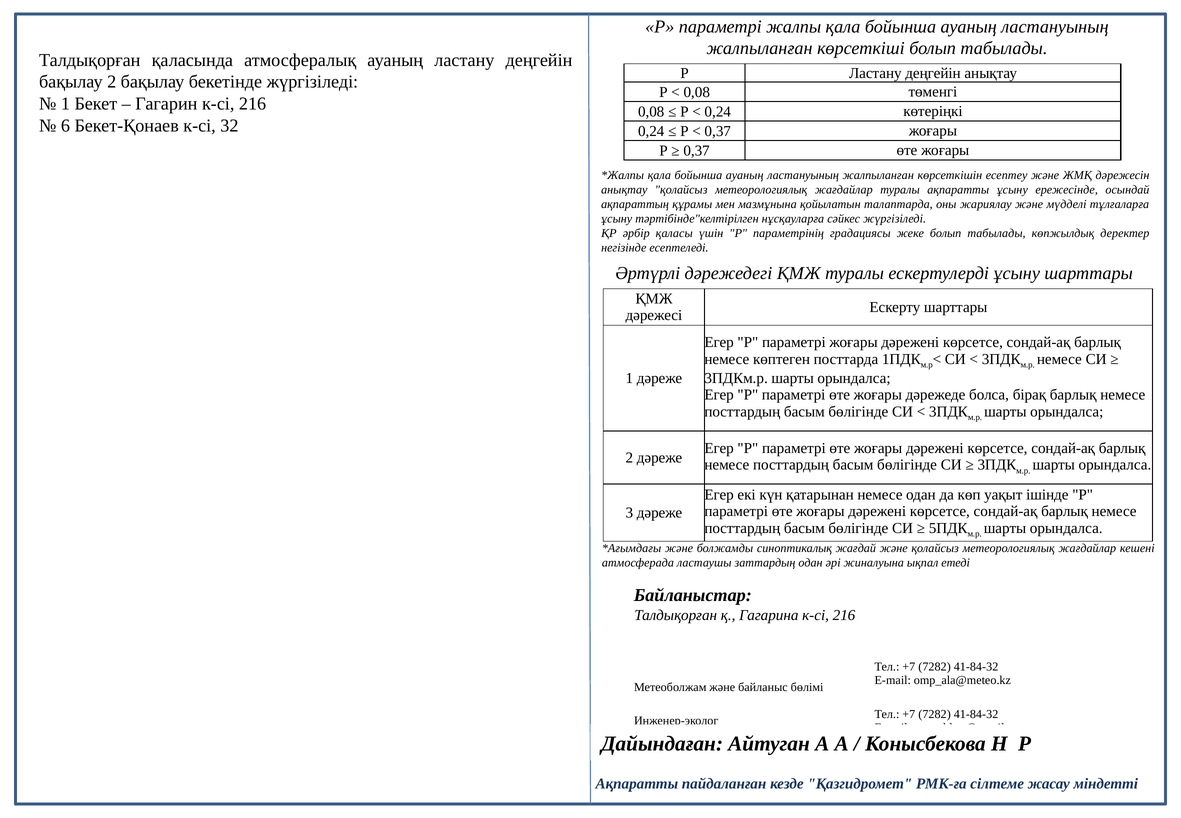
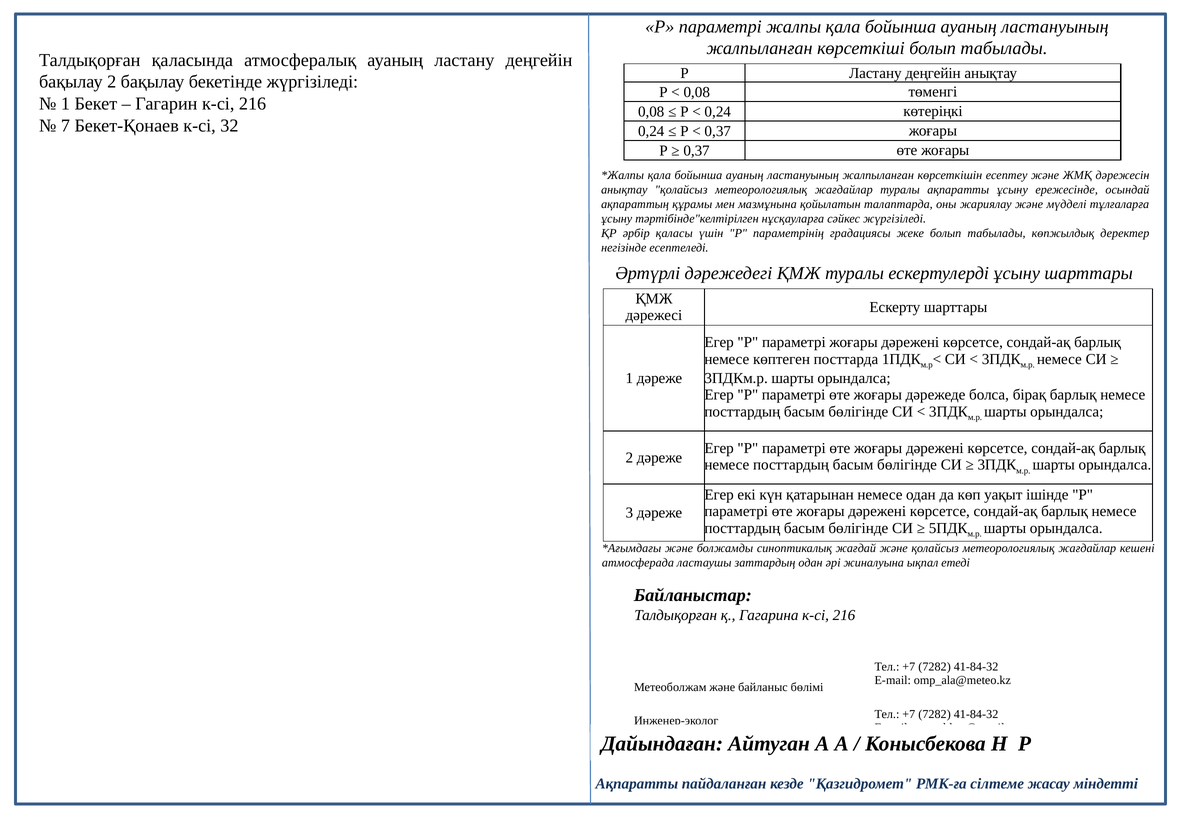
6: 6 -> 7
